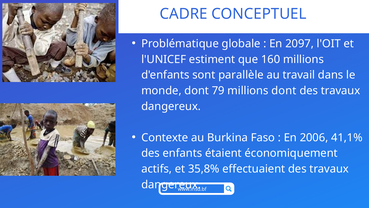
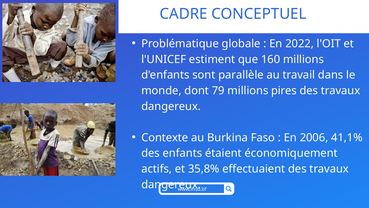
2097: 2097 -> 2022
millions dont: dont -> pires
